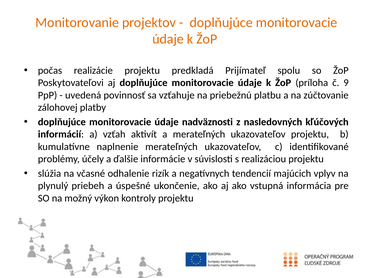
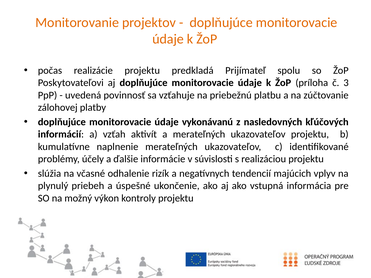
9: 9 -> 3
nadväznosti: nadväznosti -> vykonávanú
